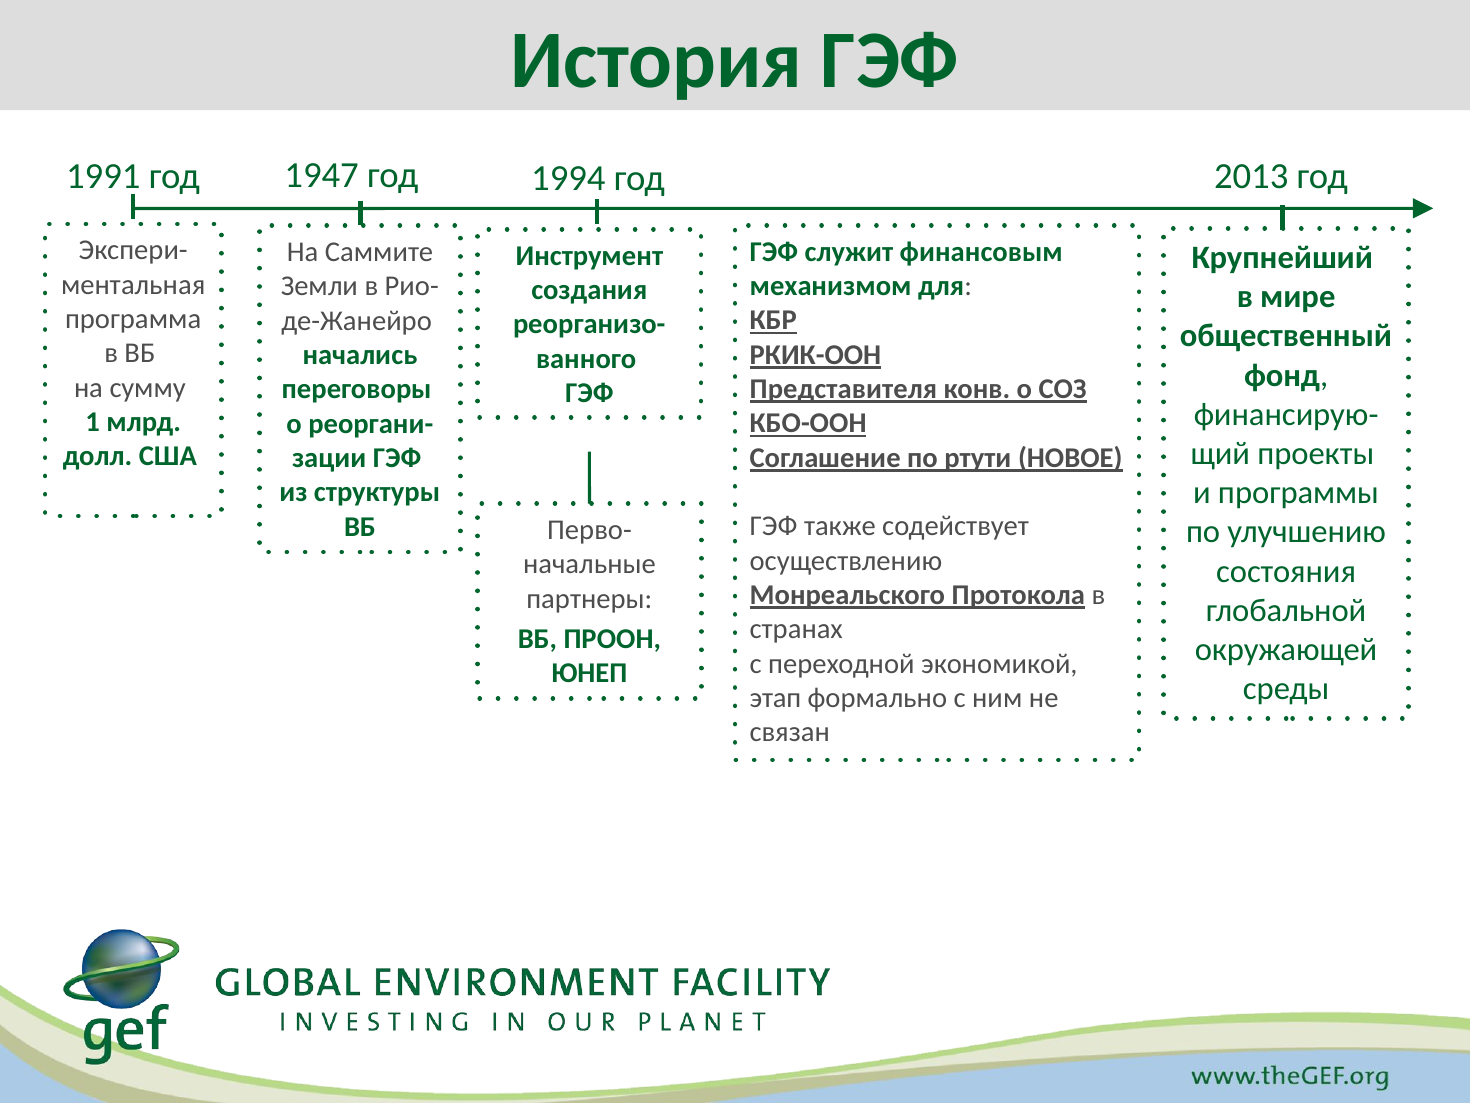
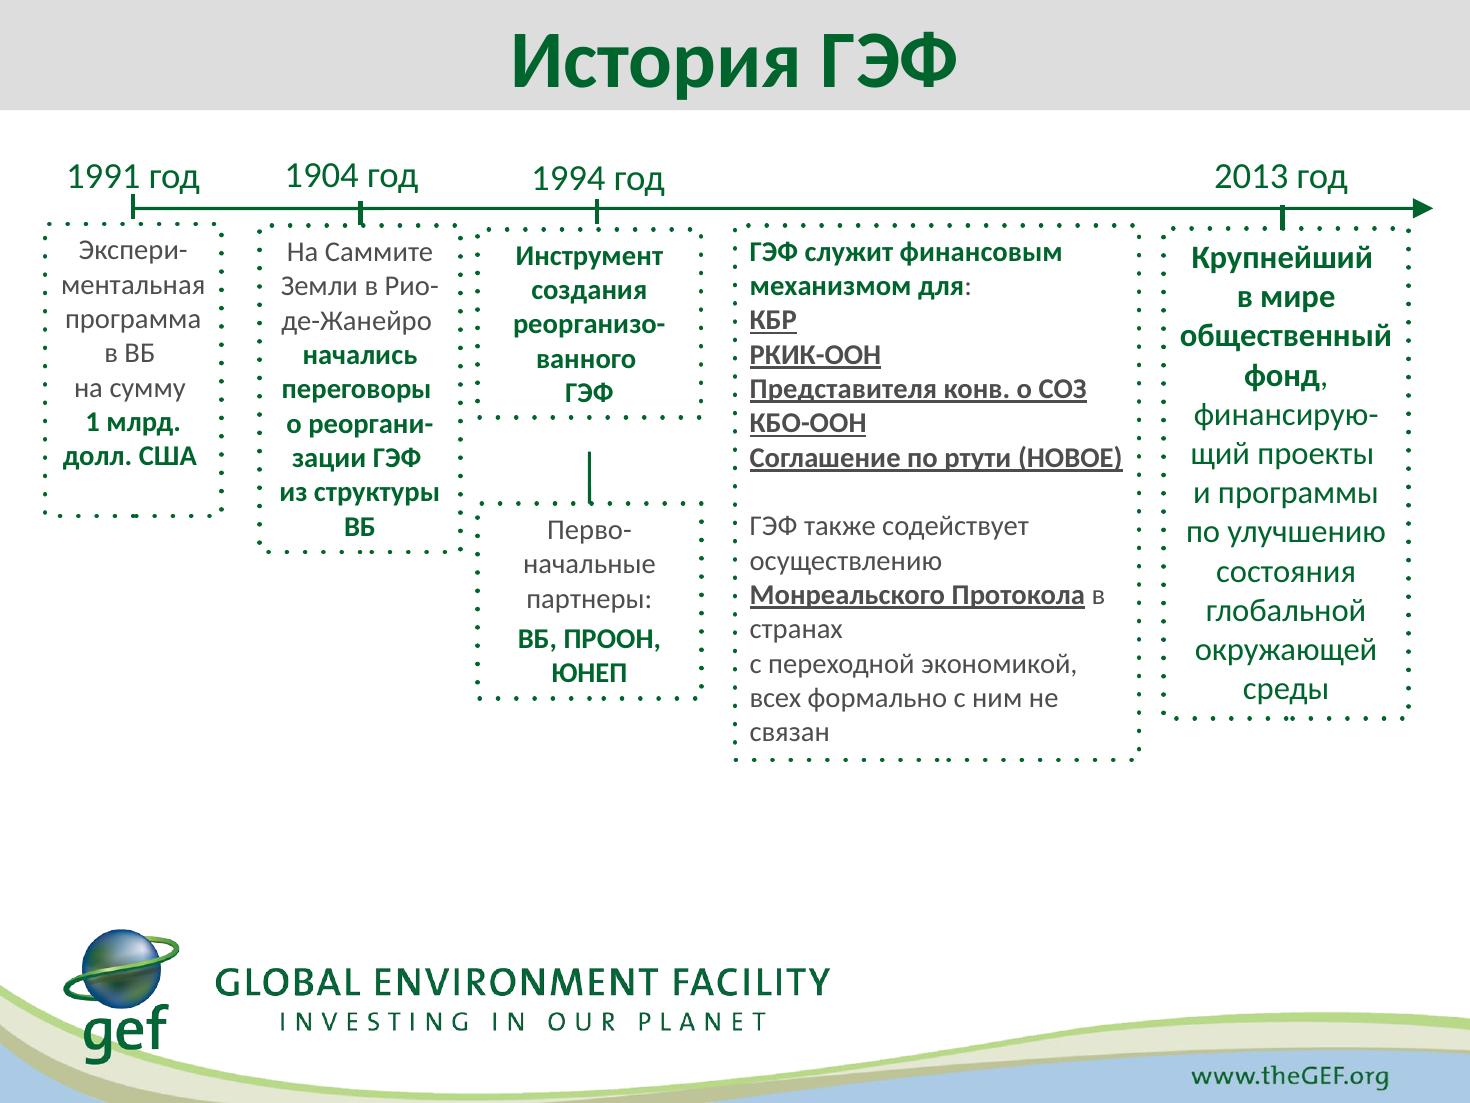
1947: 1947 -> 1904
этап: этап -> всех
